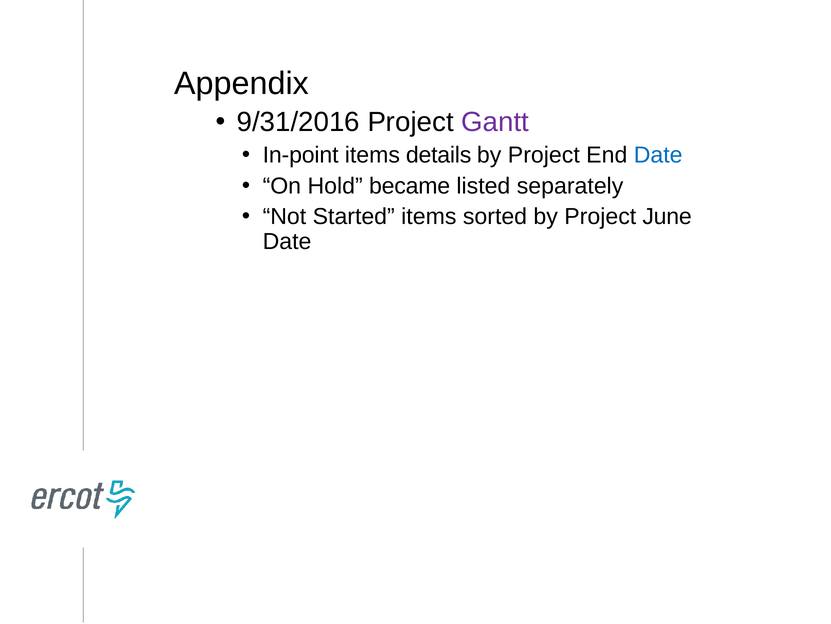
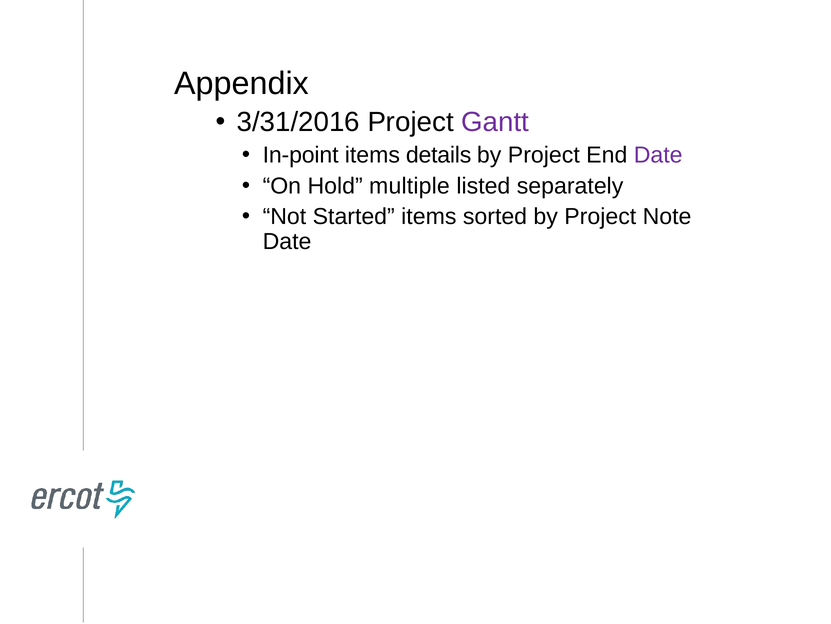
9/31/2016: 9/31/2016 -> 3/31/2016
Date at (658, 155) colour: blue -> purple
became: became -> multiple
June: June -> Note
